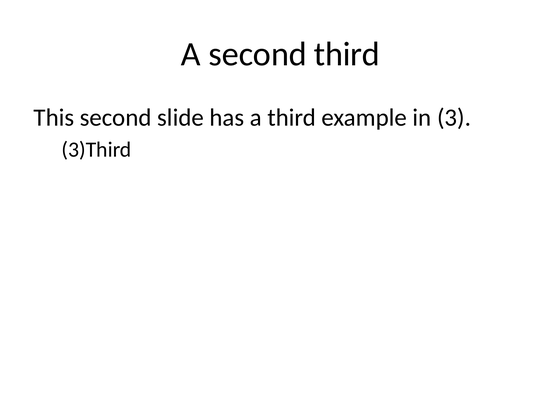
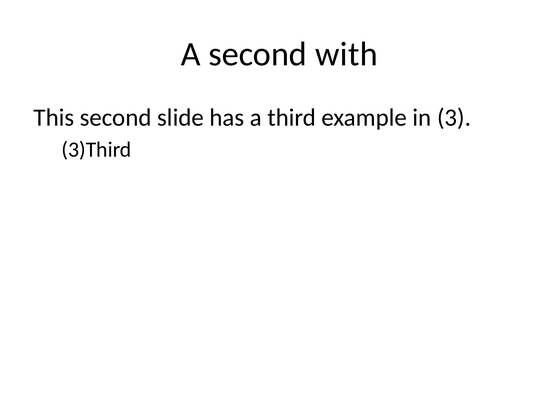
second third: third -> with
